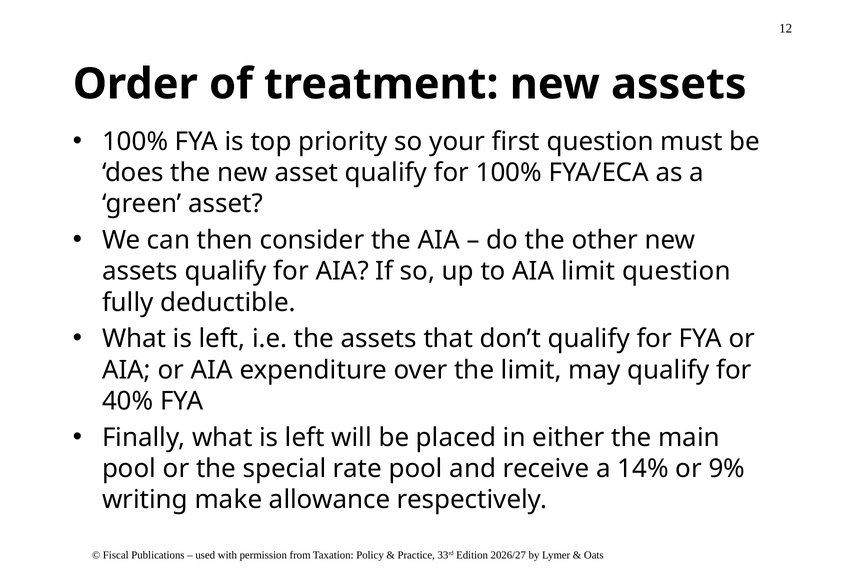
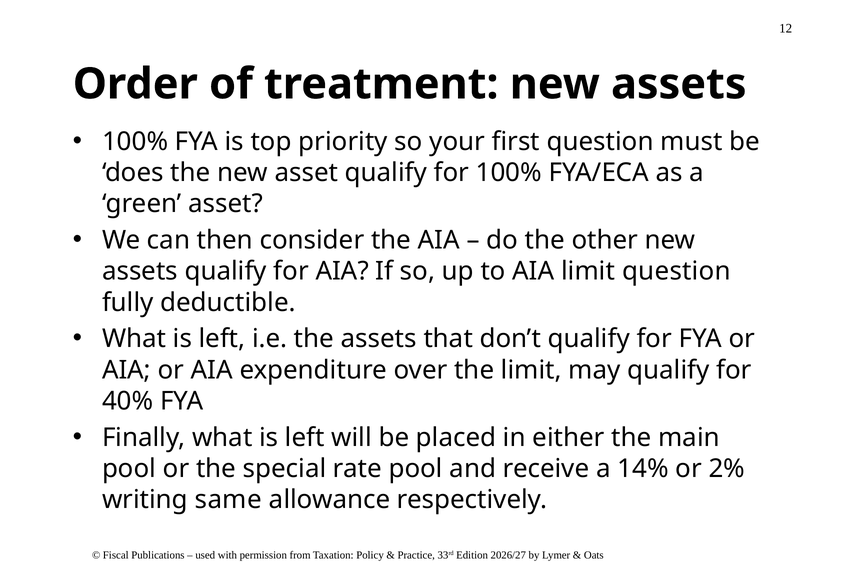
9%: 9% -> 2%
make: make -> same
